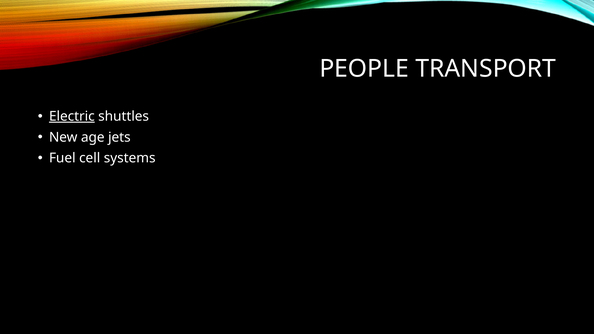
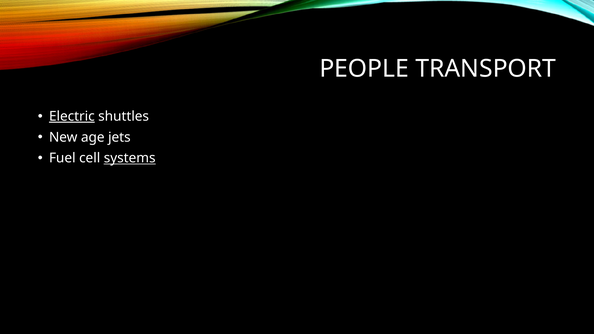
systems underline: none -> present
